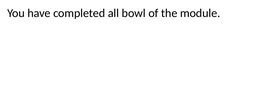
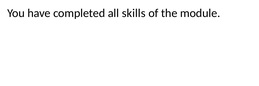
bowl: bowl -> skills
